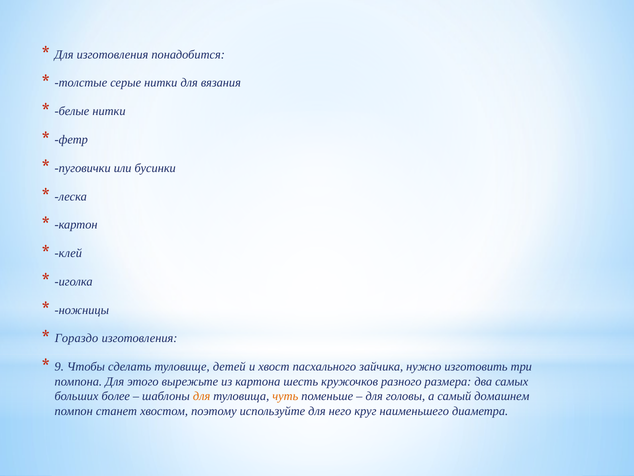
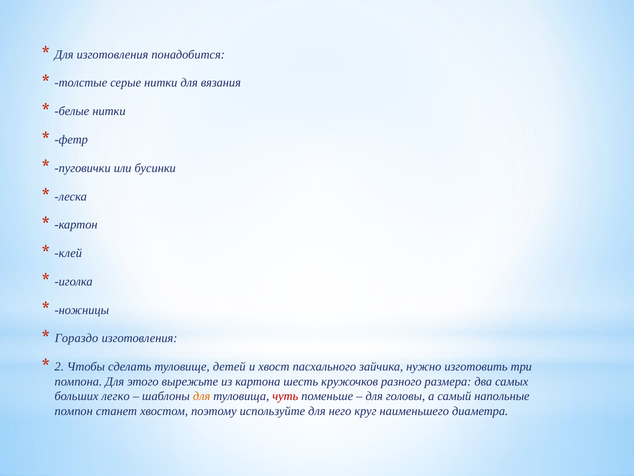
9: 9 -> 2
более: более -> легко
чуть colour: orange -> red
домашнем: домашнем -> напольные
